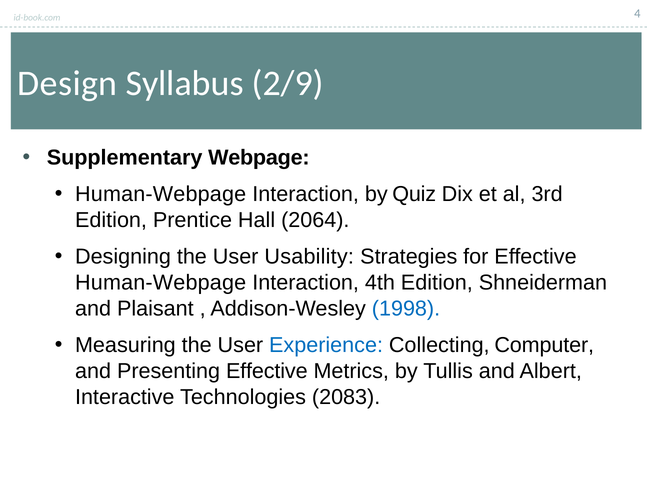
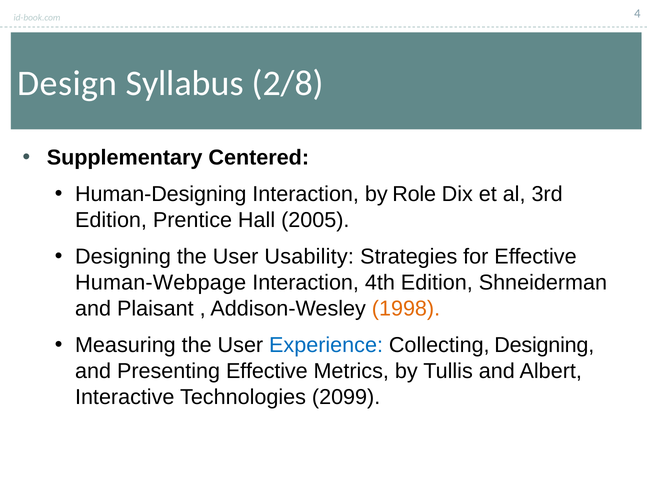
2/9: 2/9 -> 2/8
Webpage: Webpage -> Centered
Human-Webpage at (161, 194): Human-Webpage -> Human-Designing
Quiz: Quiz -> Role
2064: 2064 -> 2005
1998 colour: blue -> orange
Collecting Computer: Computer -> Designing
2083: 2083 -> 2099
